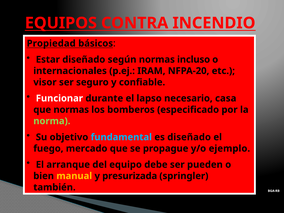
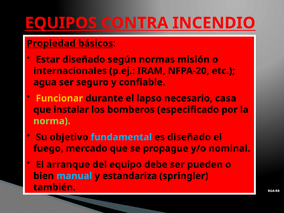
incluso: incluso -> misión
visor: visor -> agua
Funcionar colour: white -> yellow
que normas: normas -> instalar
ejemplo: ejemplo -> nominal
manual colour: yellow -> light blue
presurizada: presurizada -> estandariza
